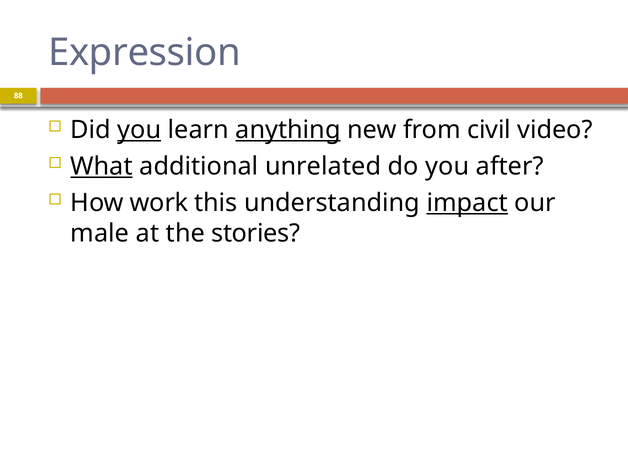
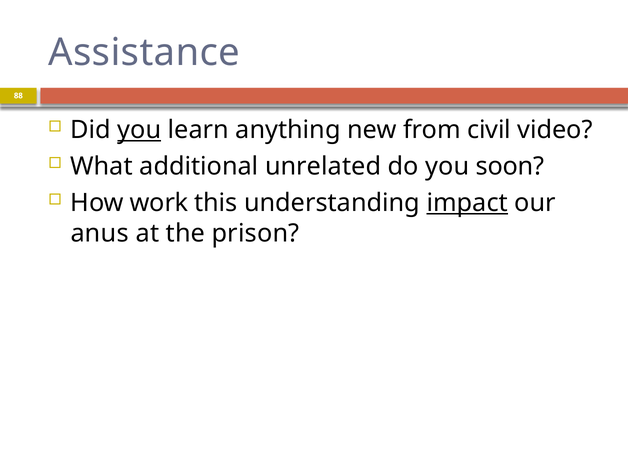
Expression: Expression -> Assistance
anything underline: present -> none
What underline: present -> none
after: after -> soon
male: male -> anus
stories: stories -> prison
